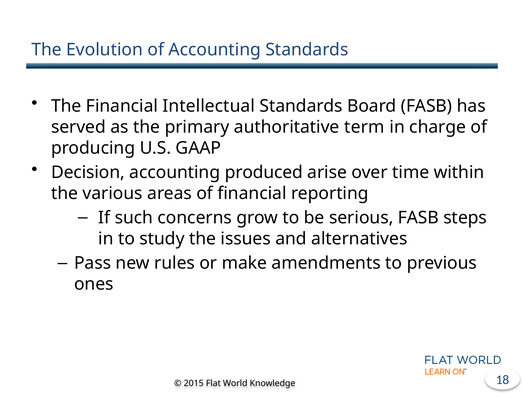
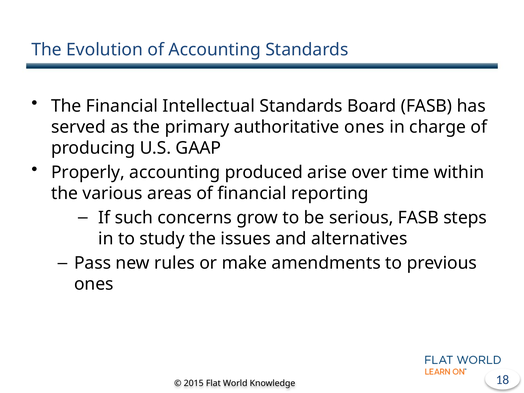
authoritative term: term -> ones
Decision: Decision -> Properly
